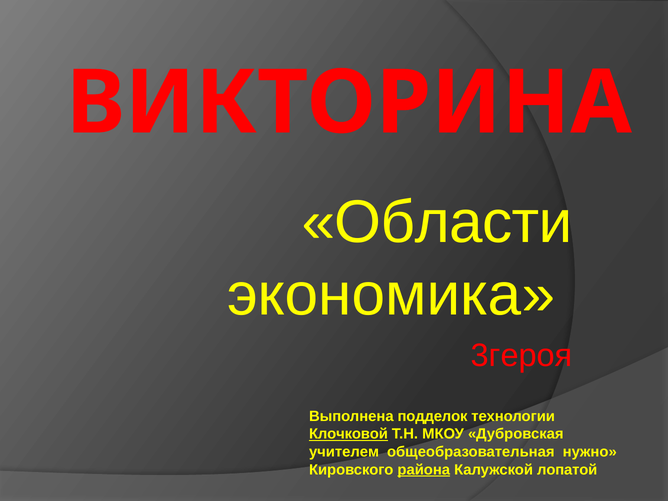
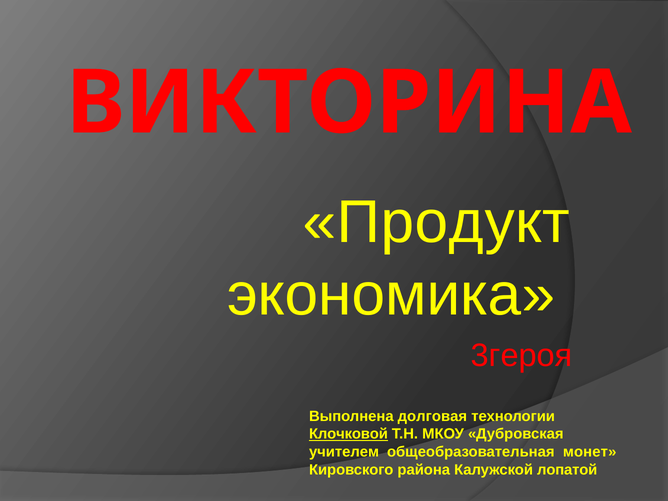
Области: Области -> Продукт
подделок: подделок -> долговая
нужно: нужно -> монет
района underline: present -> none
